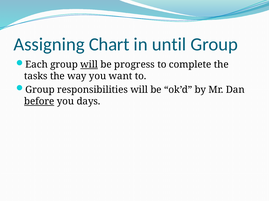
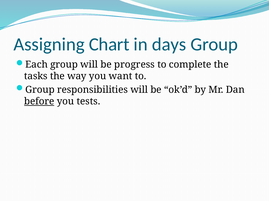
until: until -> days
will at (89, 65) underline: present -> none
days: days -> tests
